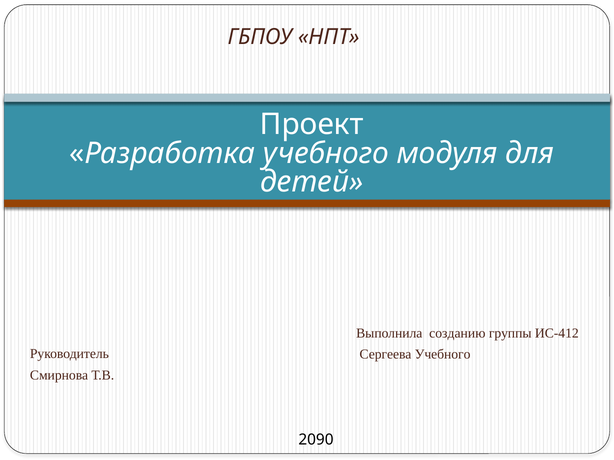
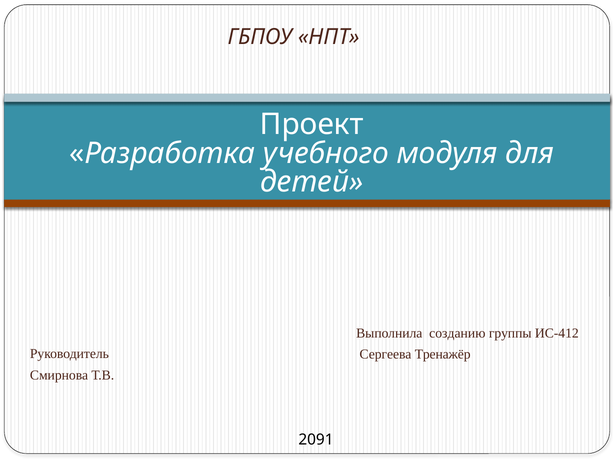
Сергеева Учебного: Учебного -> Тренажёр
2090: 2090 -> 2091
